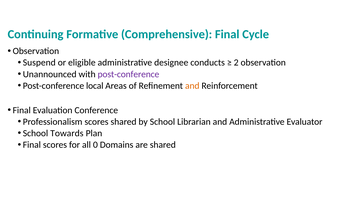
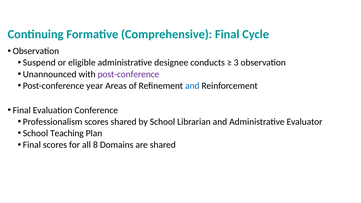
2: 2 -> 3
local: local -> year
and at (192, 86) colour: orange -> blue
Towards: Towards -> Teaching
0: 0 -> 8
